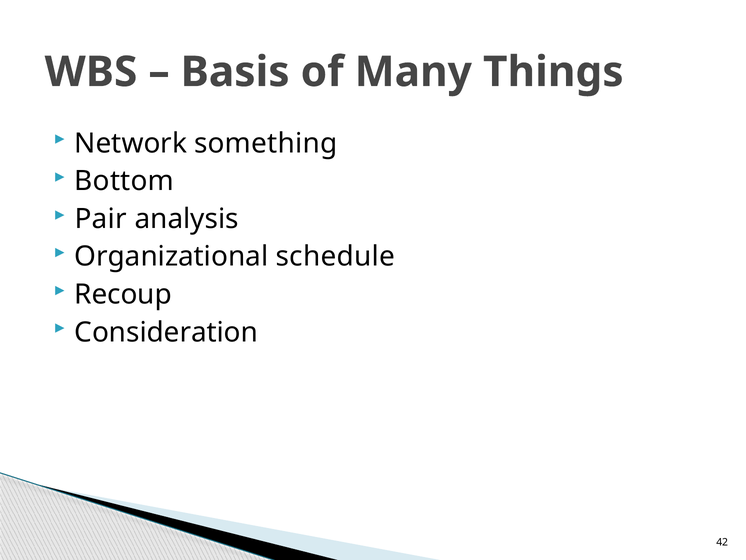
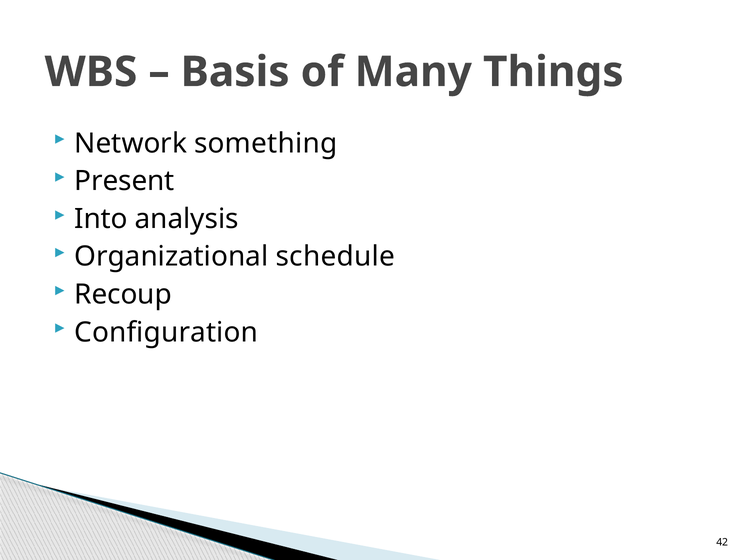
Bottom: Bottom -> Present
Pair: Pair -> Into
Consideration: Consideration -> Configuration
